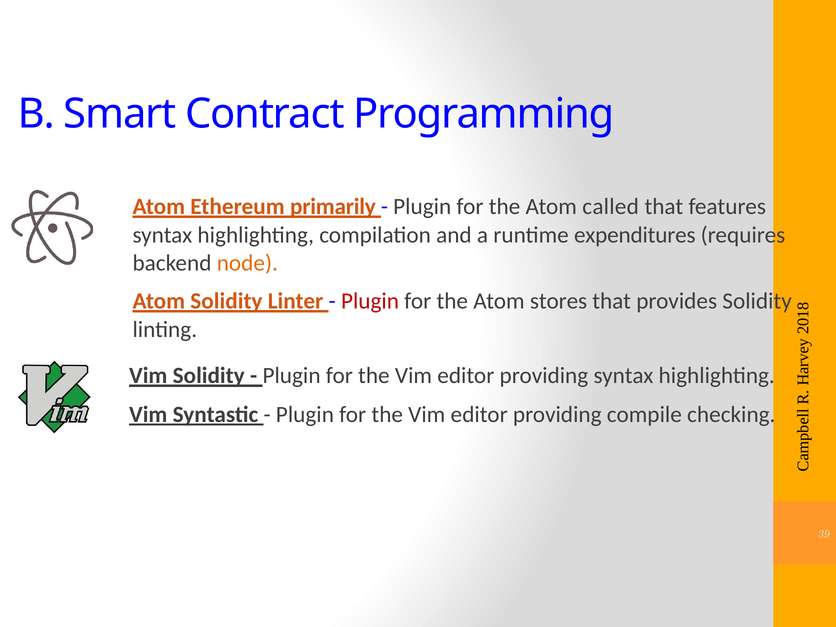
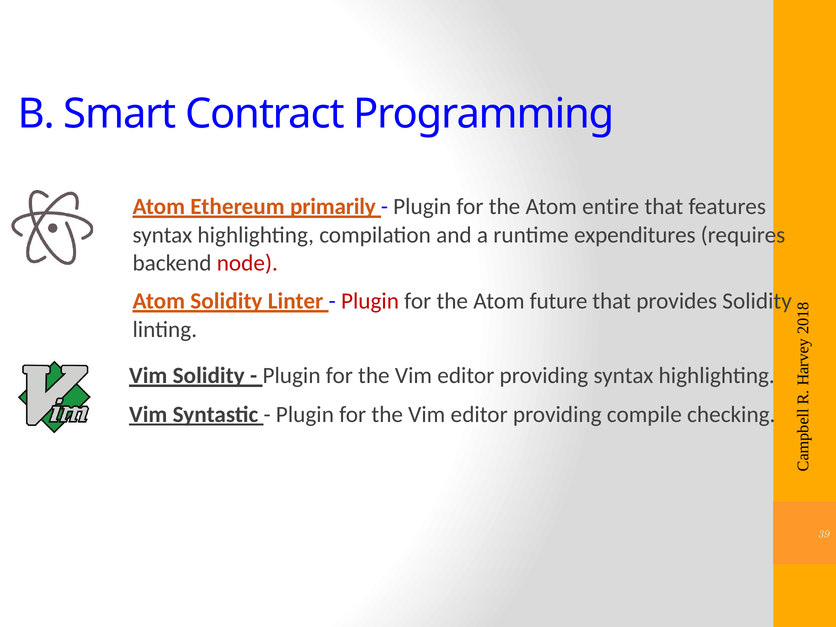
called: called -> entire
node colour: orange -> red
stores: stores -> future
